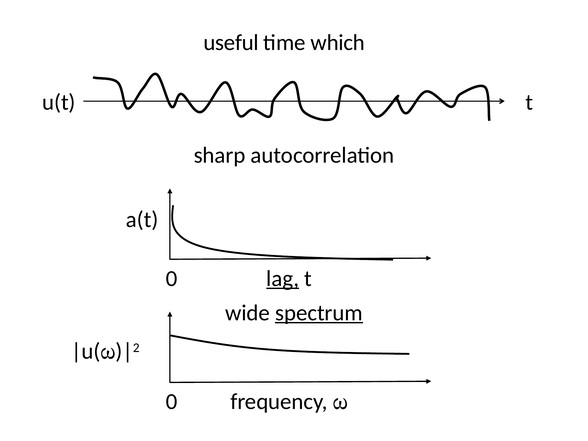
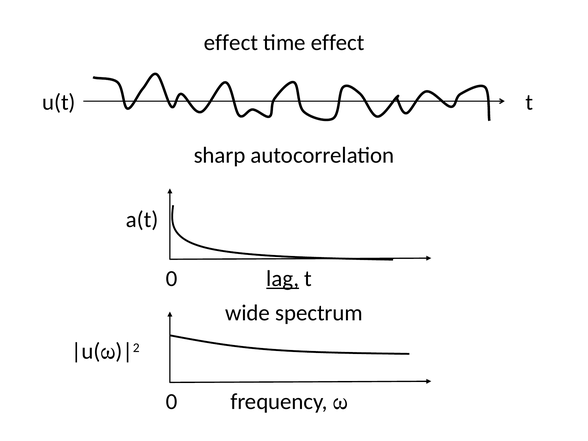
useful at (231, 43): useful -> effect
time which: which -> effect
spectrum underline: present -> none
